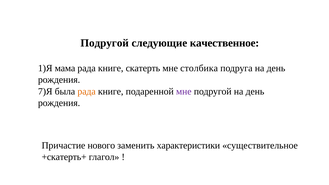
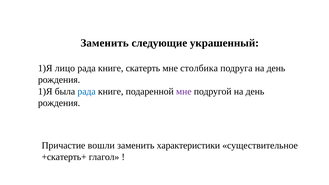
Подругой at (105, 43): Подругой -> Заменить
качественное: качественное -> украшенный
мама: мама -> лицо
7)Я at (45, 91): 7)Я -> 1)Я
рада at (87, 91) colour: orange -> blue
нового: нового -> вошли
